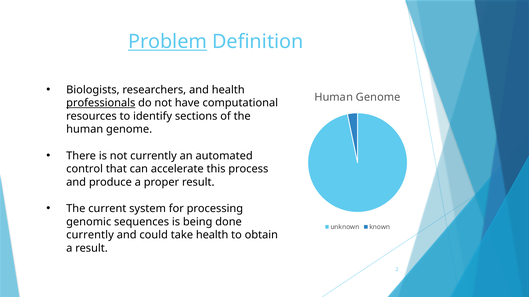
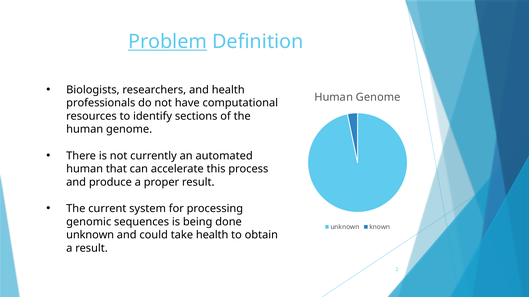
professionals underline: present -> none
control at (85, 169): control -> human
currently at (90, 235): currently -> unknown
